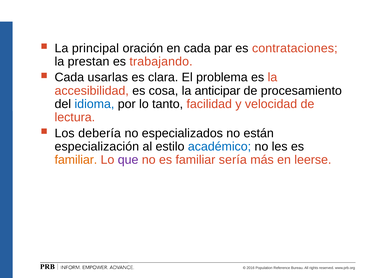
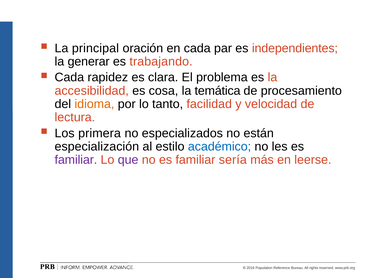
contrataciones: contrataciones -> independientes
prestan: prestan -> generar
usarlas: usarlas -> rapidez
anticipar: anticipar -> temática
idioma colour: blue -> orange
debería: debería -> primera
familiar at (76, 160) colour: orange -> purple
